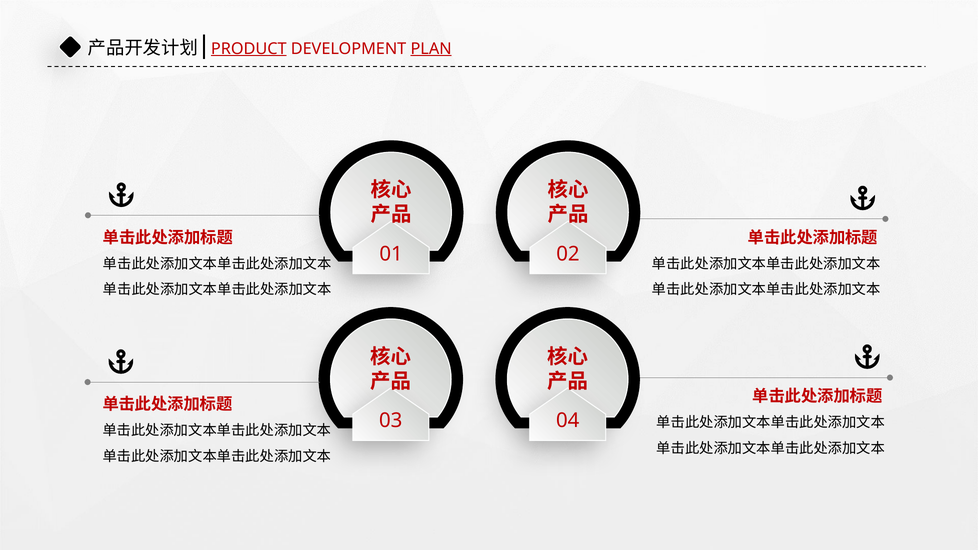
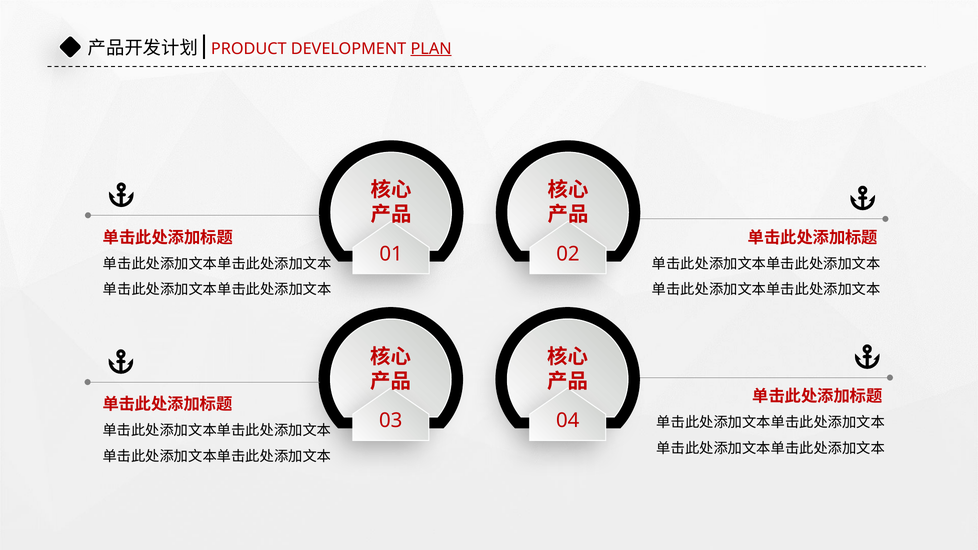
PRODUCT underline: present -> none
